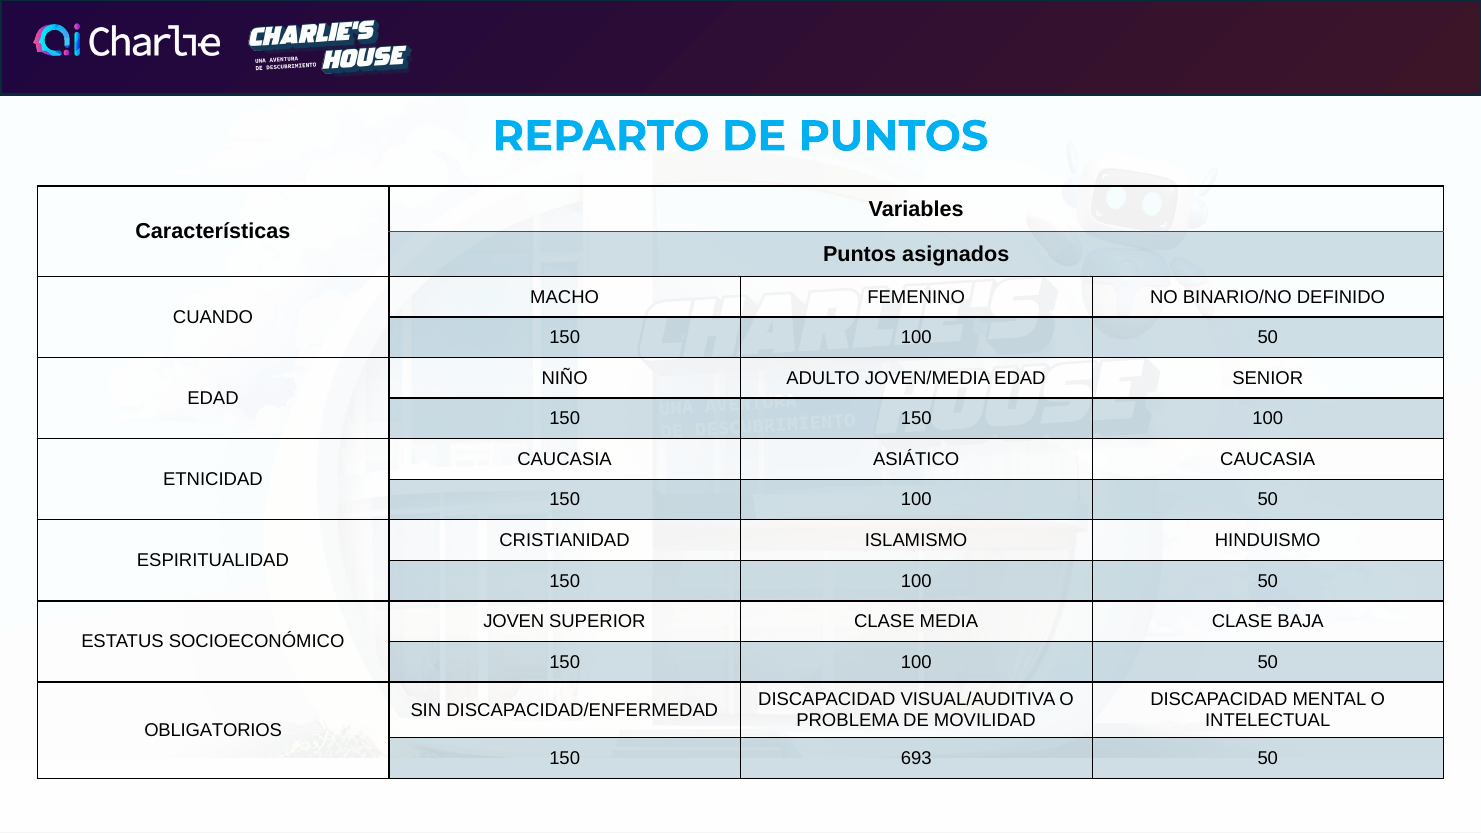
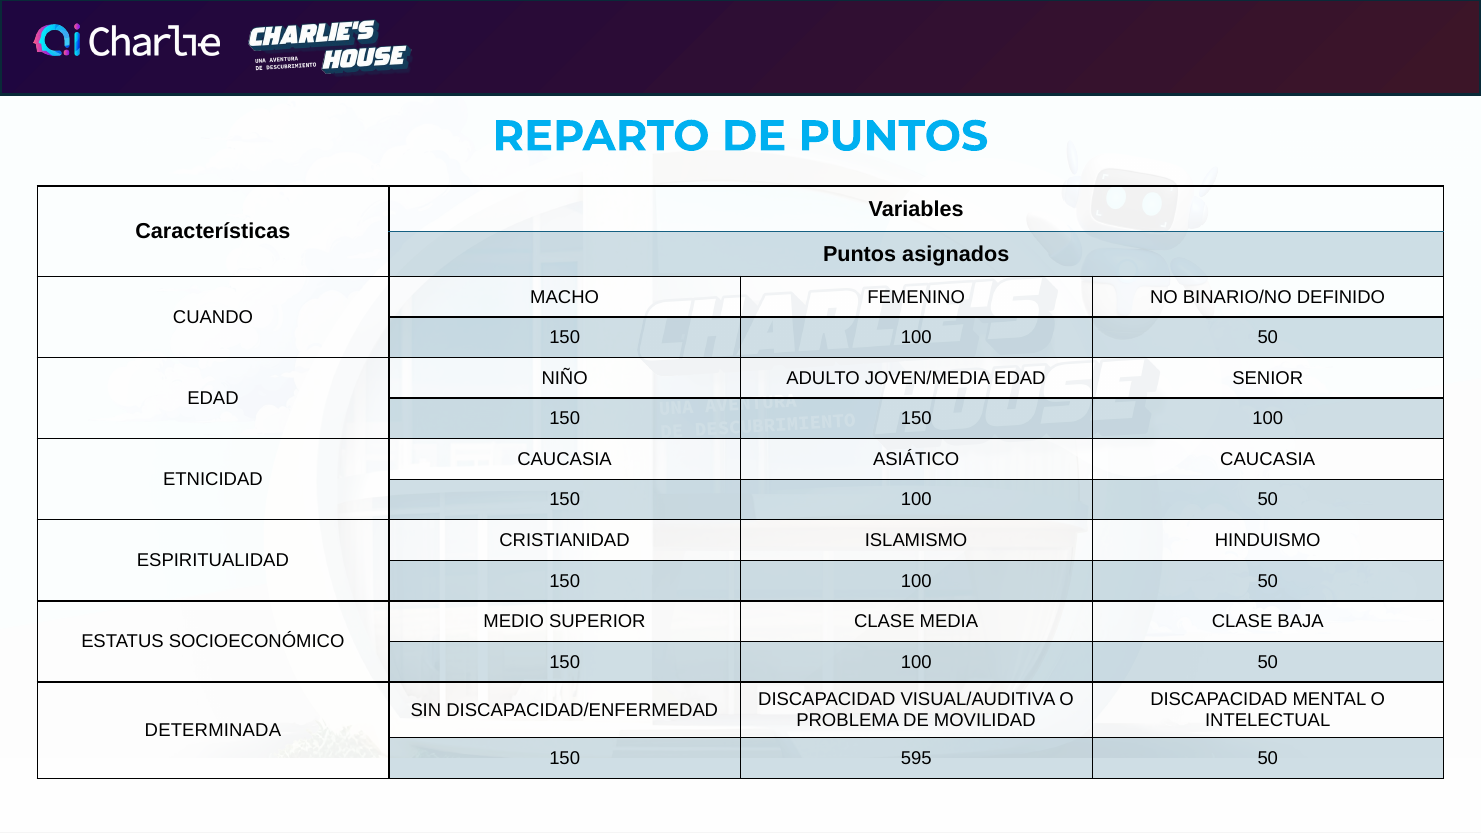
JOVEN: JOVEN -> MEDIO
OBLIGATORIOS: OBLIGATORIOS -> DETERMINADA
693: 693 -> 595
